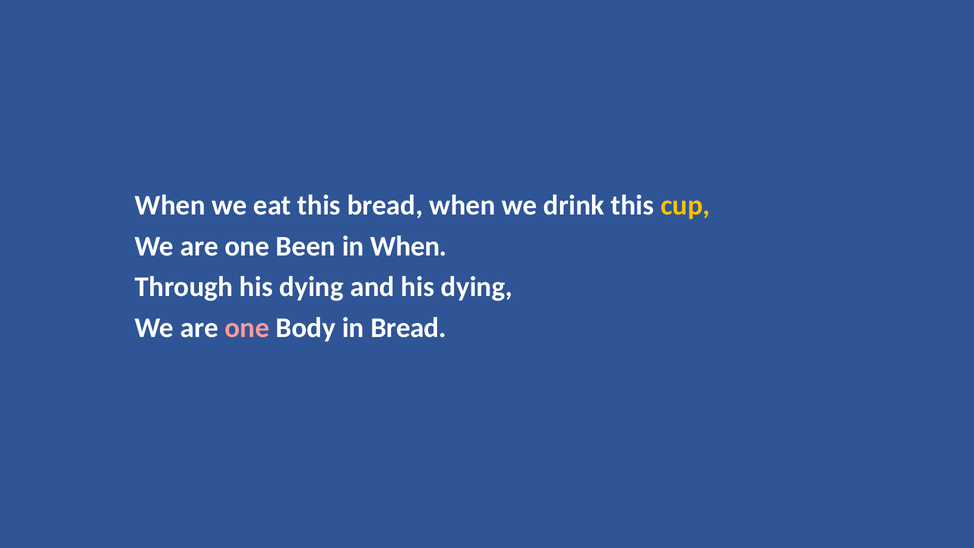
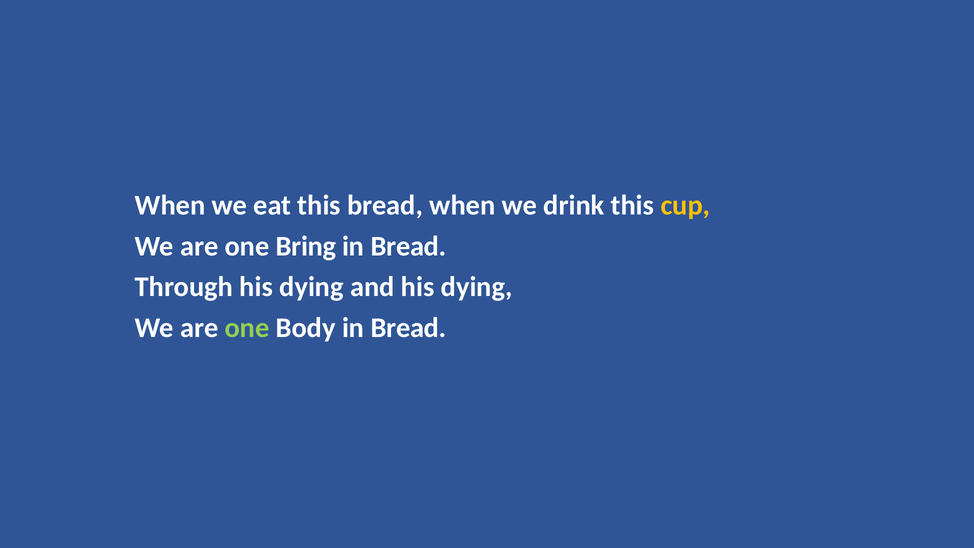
Been: Been -> Bring
When at (409, 246): When -> Bread
one at (247, 328) colour: pink -> light green
